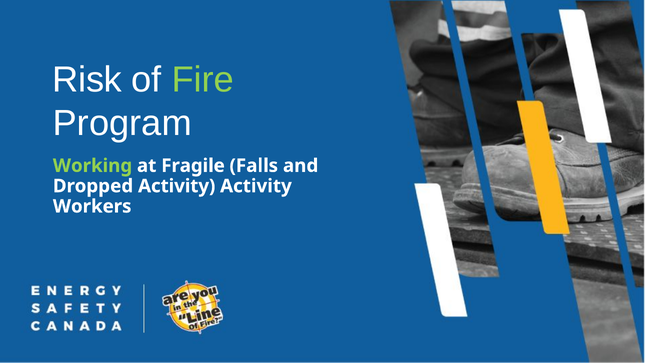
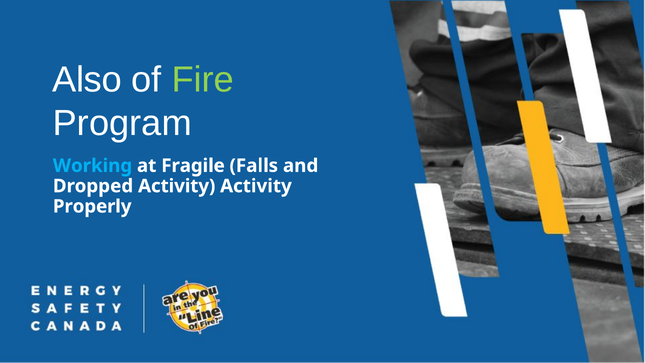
Risk: Risk -> Also
Working colour: light green -> light blue
Workers: Workers -> Properly
